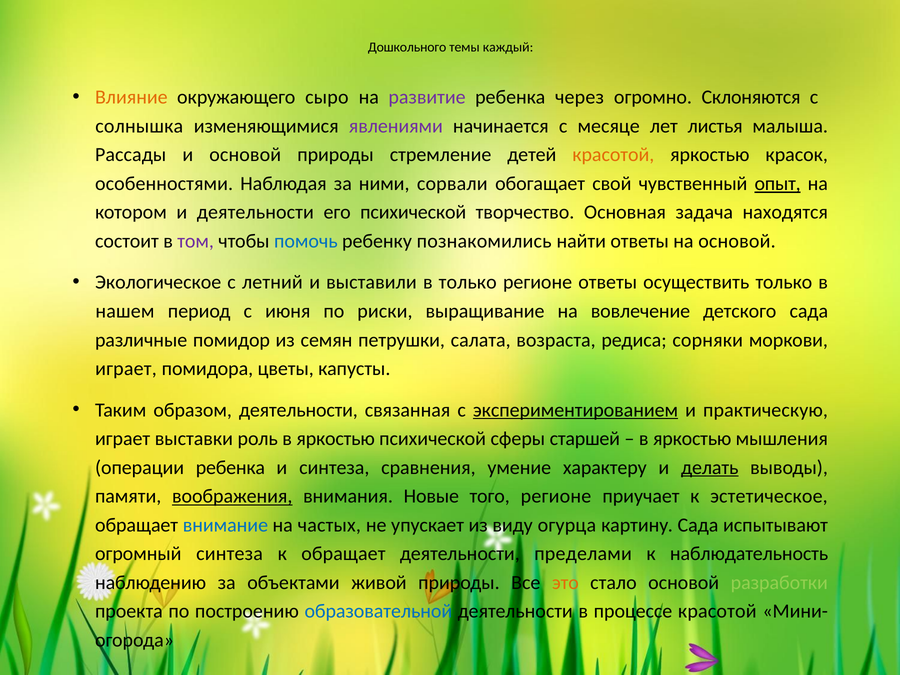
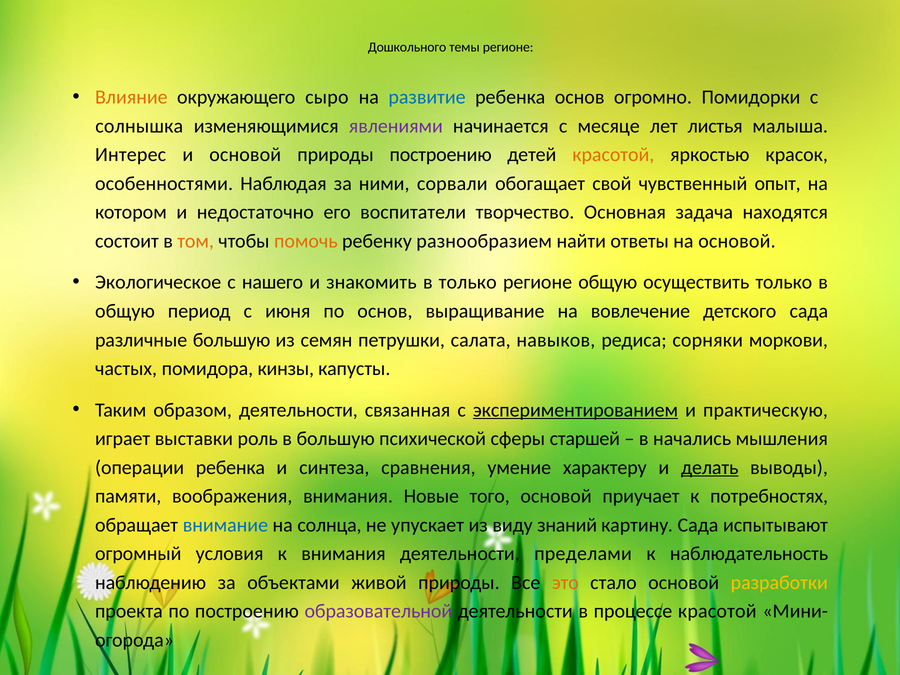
темы каждый: каждый -> регионе
развитие colour: purple -> blue
ребенка через: через -> основ
Склоняются: Склоняются -> Помидорки
Рассады: Рассады -> Интерес
природы стремление: стремление -> построению
опыт underline: present -> none
и деятельности: деятельности -> недостаточно
его психической: психической -> воспитатели
том colour: purple -> orange
помочь colour: blue -> orange
познакомились: познакомились -> разнообразием
летний: летний -> нашего
выставили: выставили -> знакомить
регионе ответы: ответы -> общую
нашем at (125, 311): нашем -> общую
по риски: риски -> основ
различные помидор: помидор -> большую
возраста: возраста -> навыков
играет at (126, 369): играет -> частых
цветы: цветы -> кинзы
роль в яркостью: яркостью -> большую
яркостью at (692, 439): яркостью -> начались
воображения underline: present -> none
того регионе: регионе -> основой
эстетическое: эстетическое -> потребностях
частых: частых -> солнца
огурца: огурца -> знаний
огромный синтеза: синтеза -> условия
к обращает: обращает -> внимания
разработки colour: light green -> yellow
образовательной colour: blue -> purple
